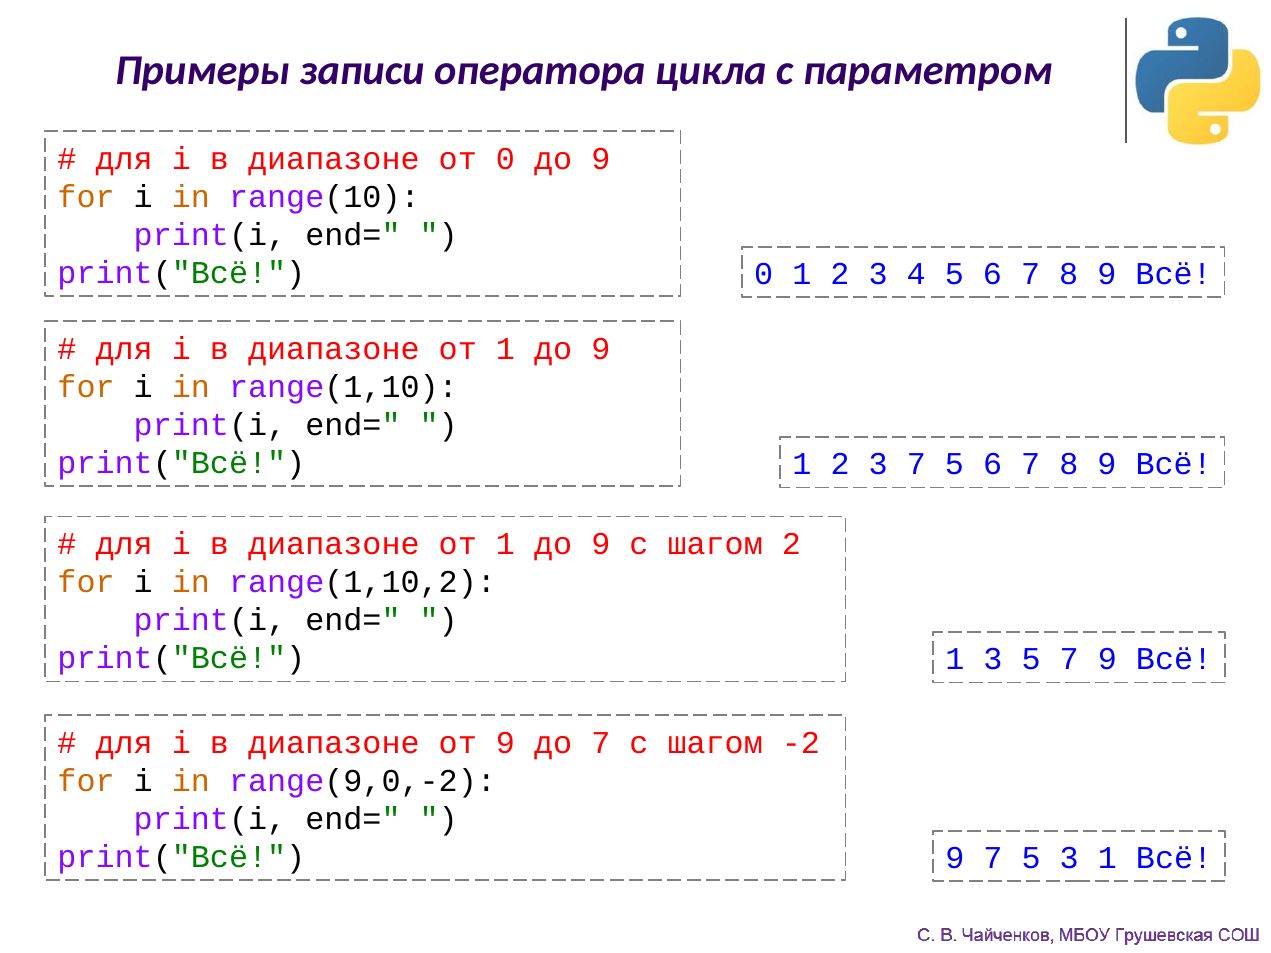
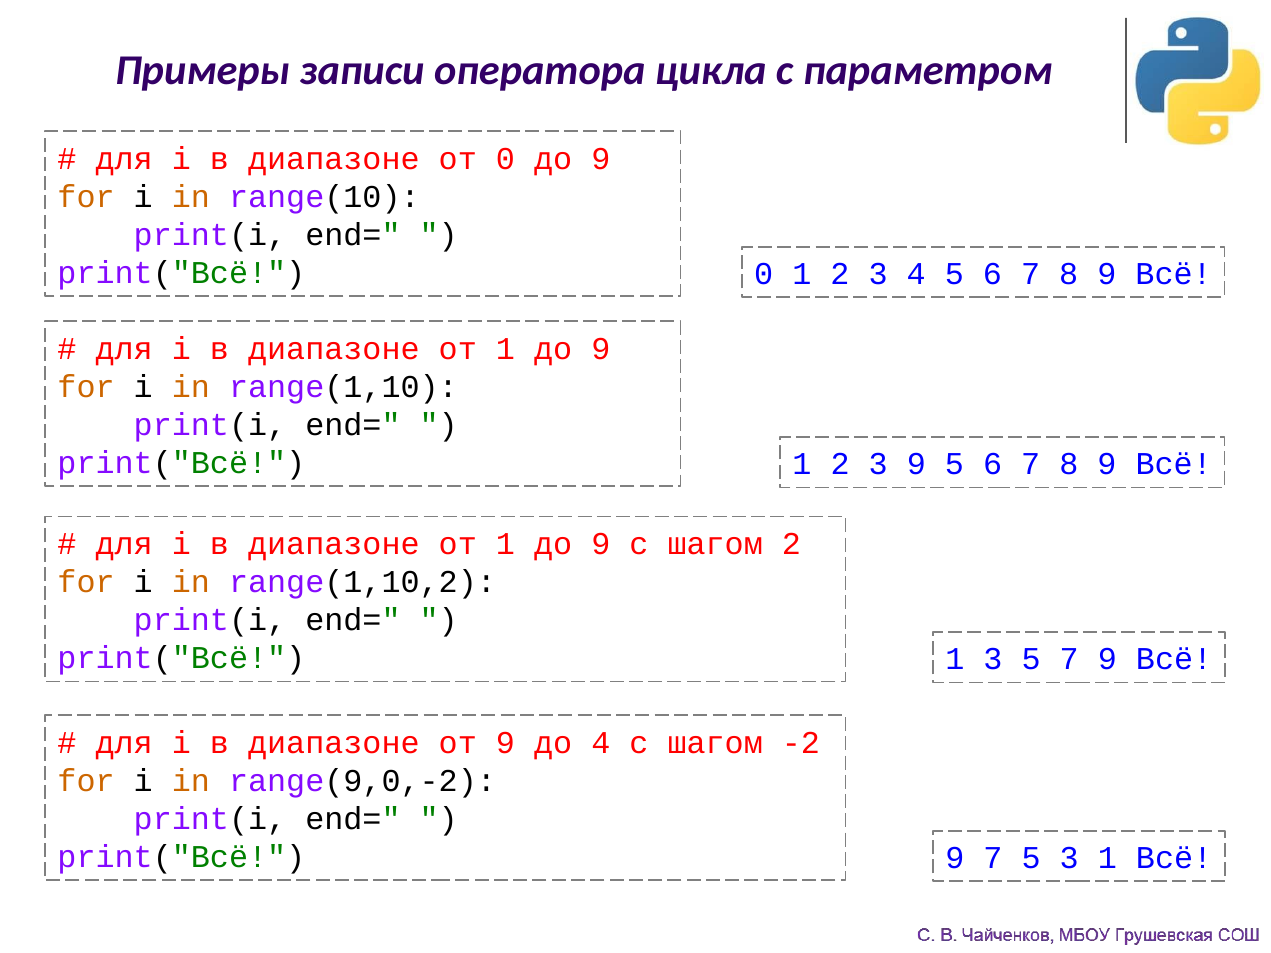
3 7: 7 -> 9
до 7: 7 -> 4
